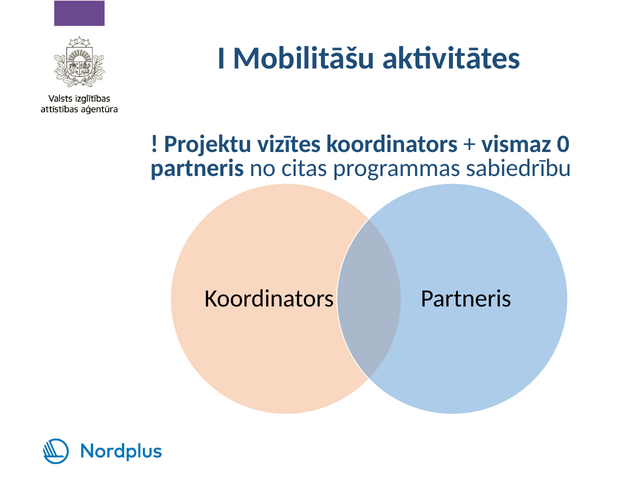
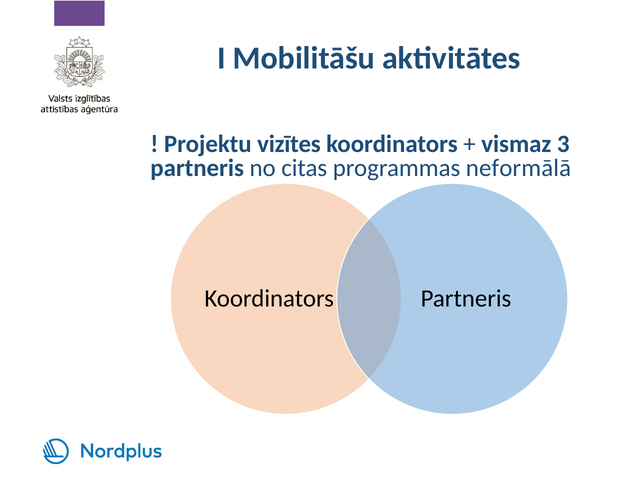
0: 0 -> 3
sabiedrību: sabiedrību -> neformālā
